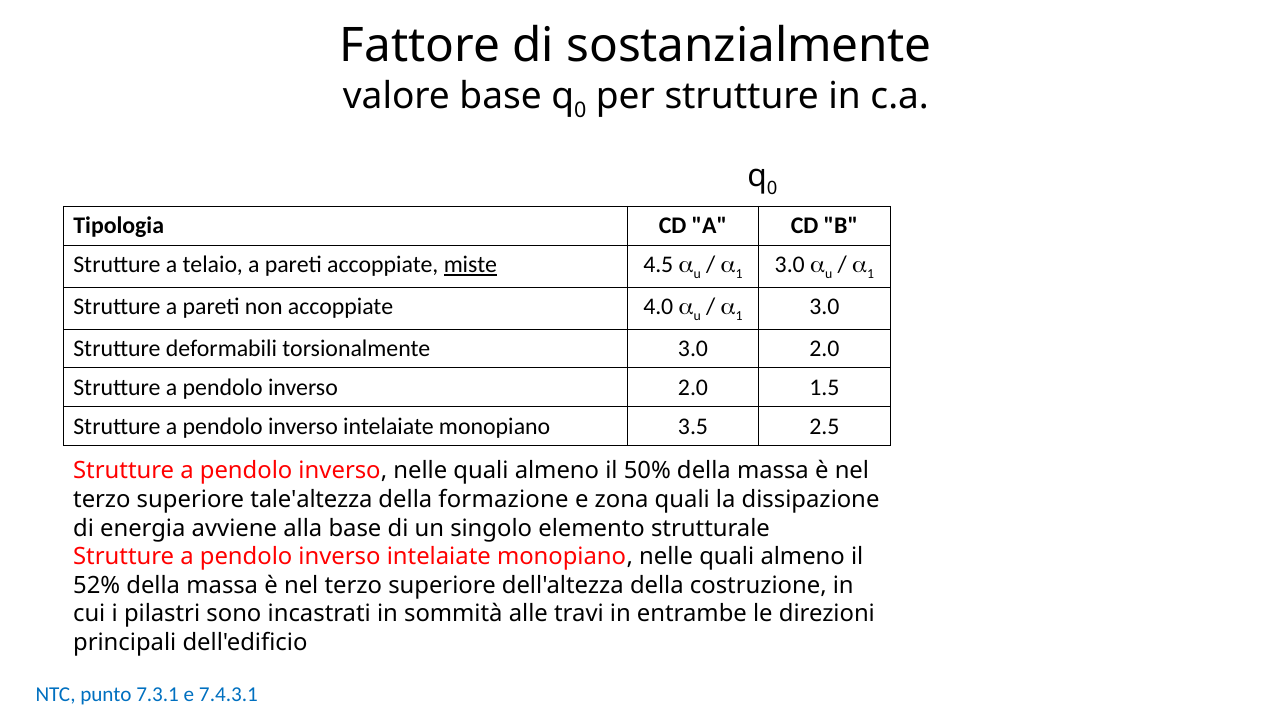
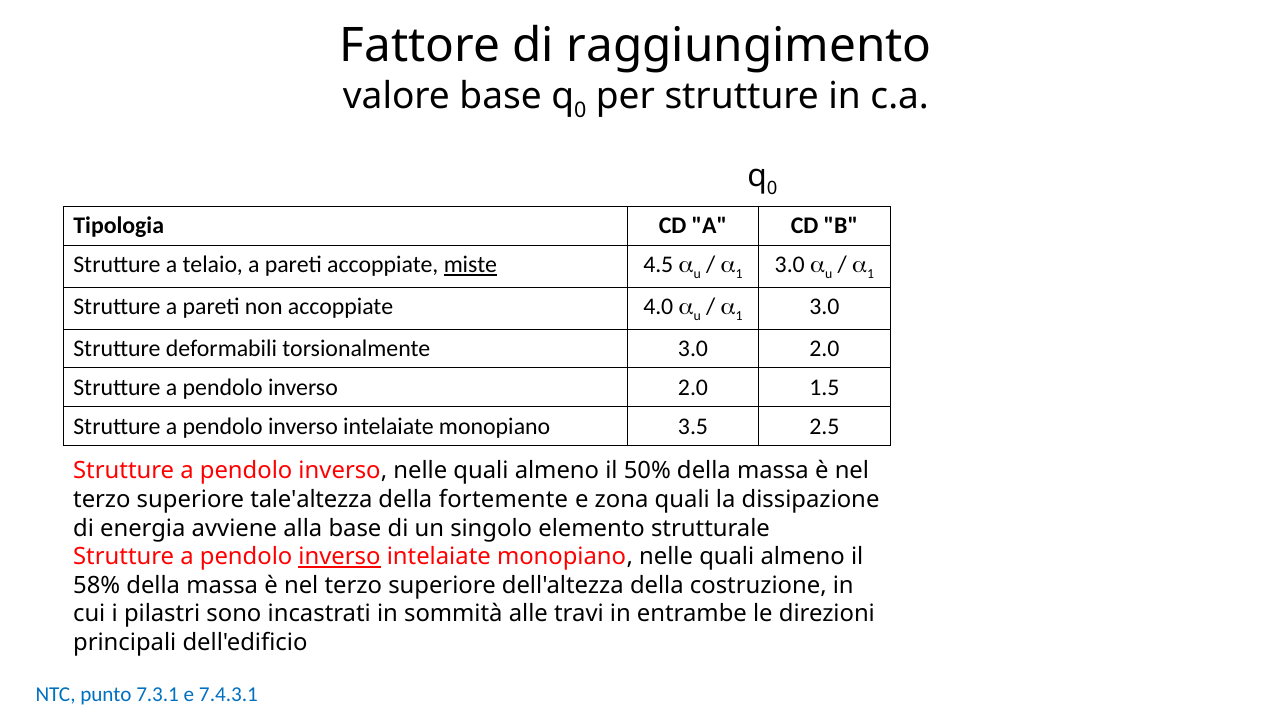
sostanzialmente: sostanzialmente -> raggiungimento
formazione: formazione -> fortemente
inverso at (340, 557) underline: none -> present
52%: 52% -> 58%
